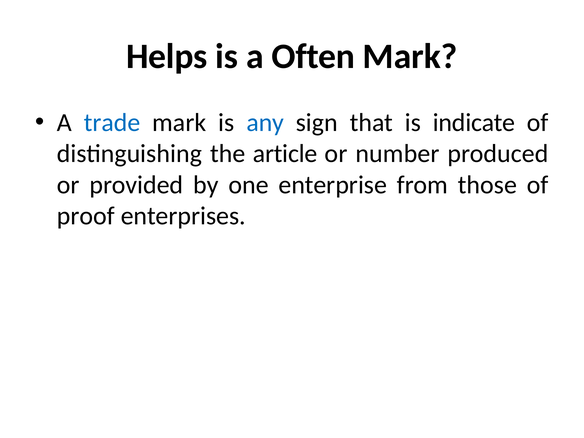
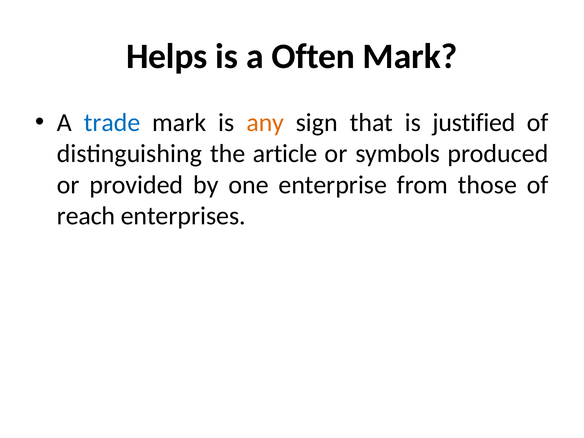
any colour: blue -> orange
indicate: indicate -> justified
number: number -> symbols
proof: proof -> reach
